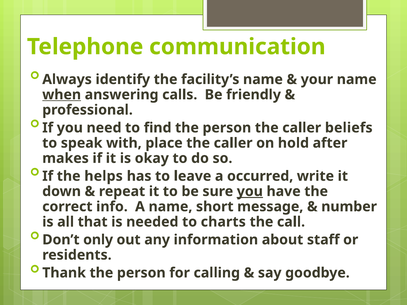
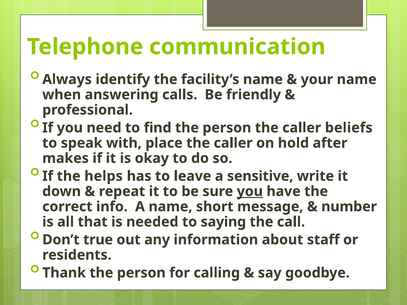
when underline: present -> none
occurred: occurred -> sensitive
charts: charts -> saying
only: only -> true
